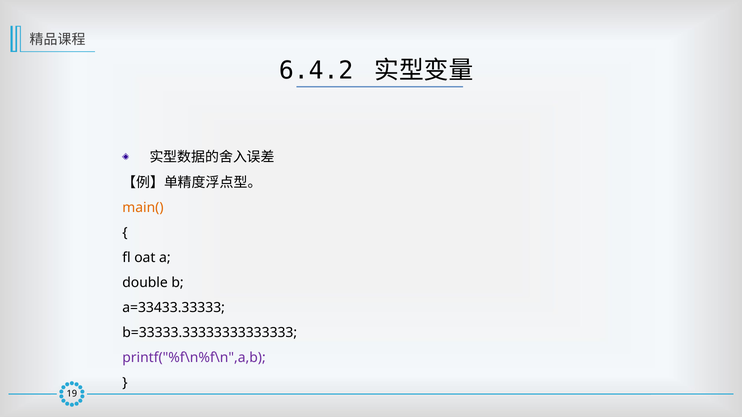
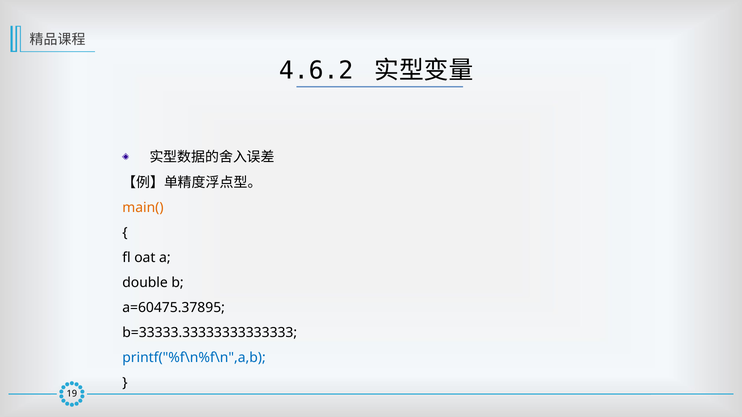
6.4.2: 6.4.2 -> 4.6.2
a=33433.33333: a=33433.33333 -> a=60475.37895
printf("%f\n%f\n",a,b colour: purple -> blue
